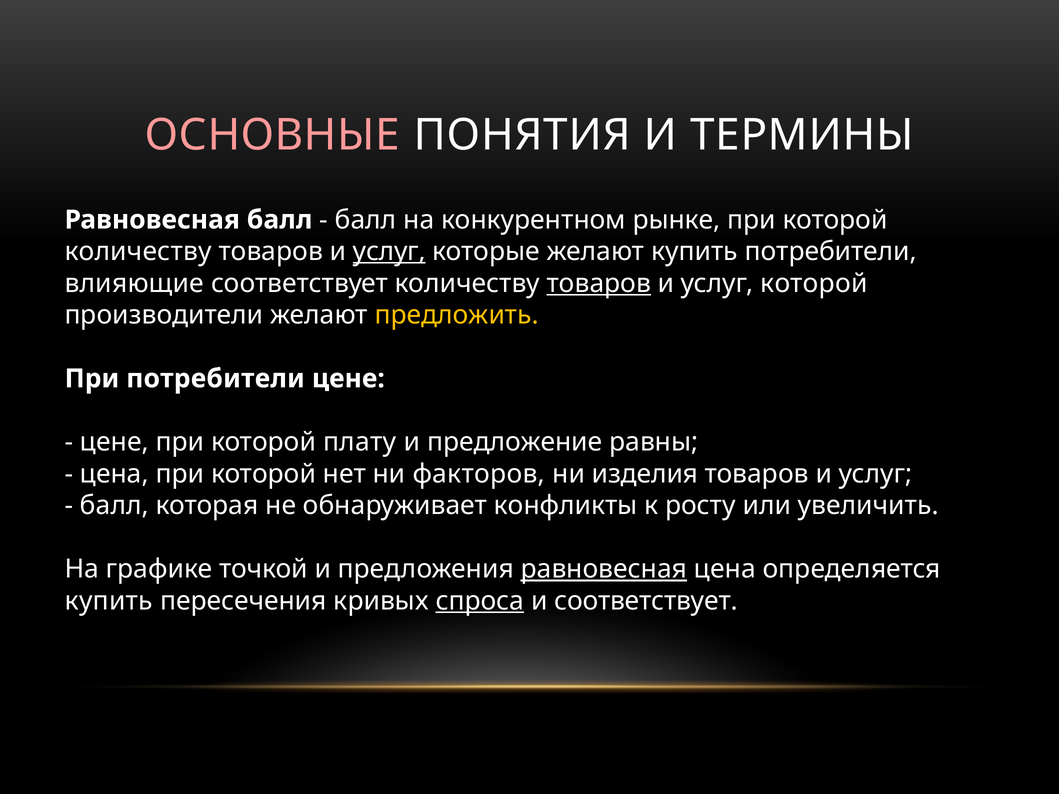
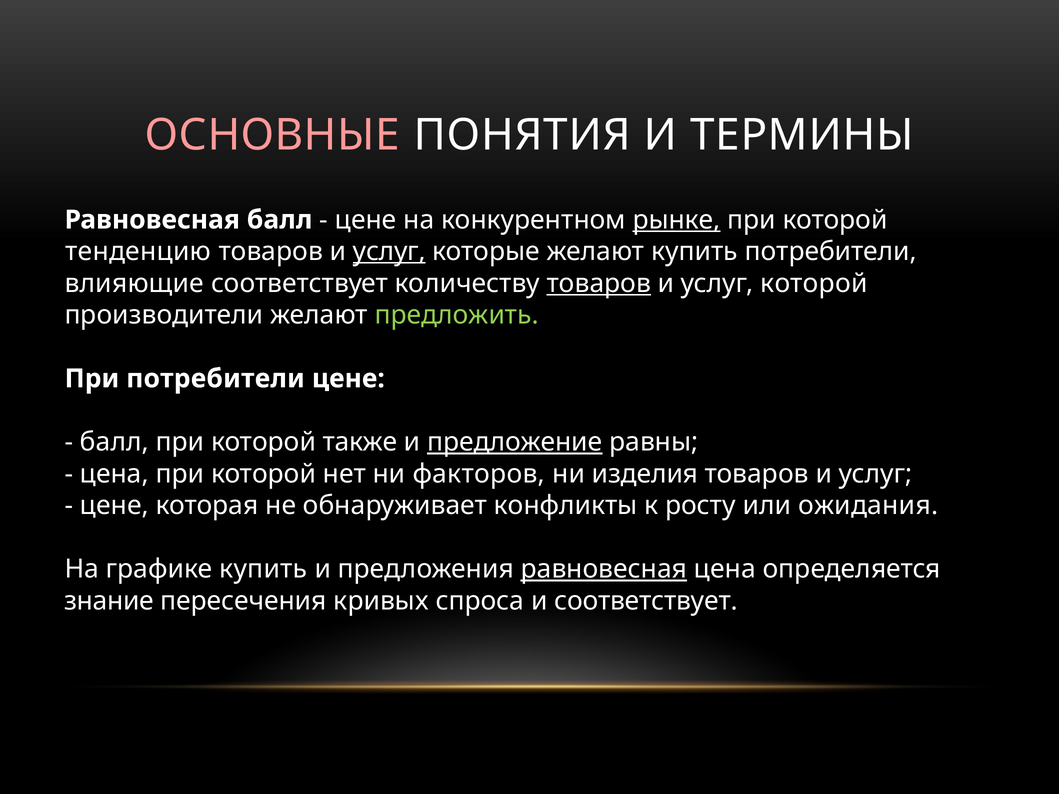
балл at (366, 220): балл -> цене
рынке underline: none -> present
количеству at (138, 252): количеству -> тенденцию
предложить colour: yellow -> light green
цене at (114, 442): цене -> балл
плату: плату -> также
предложение underline: none -> present
балл at (114, 506): балл -> цене
увеличить: увеличить -> ожидания
графике точкой: точкой -> купить
купить at (109, 601): купить -> знание
спроса underline: present -> none
